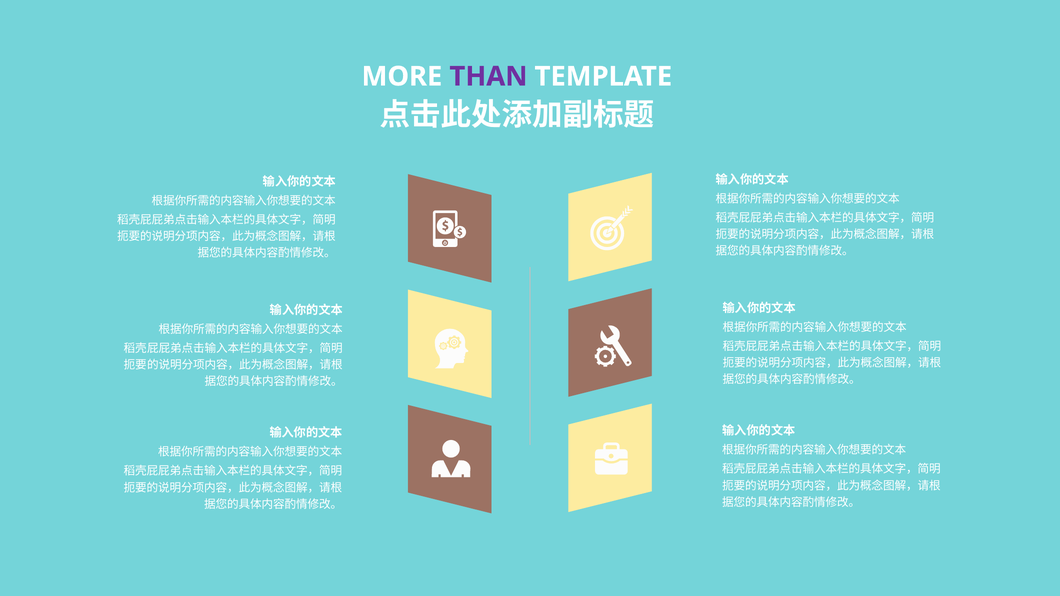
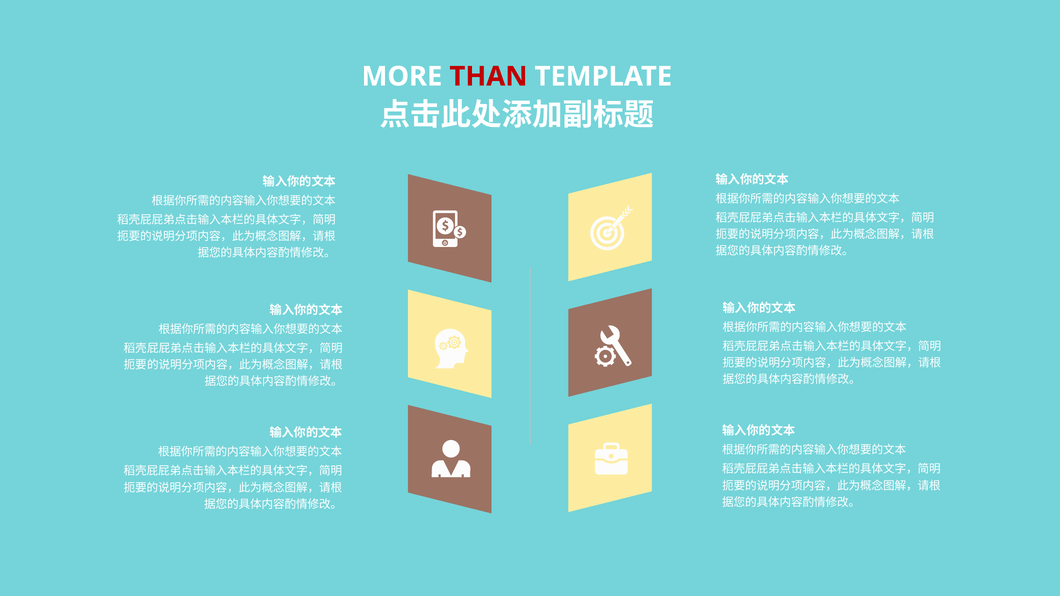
THAN colour: purple -> red
